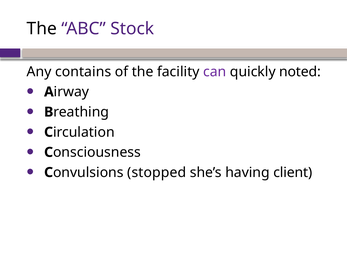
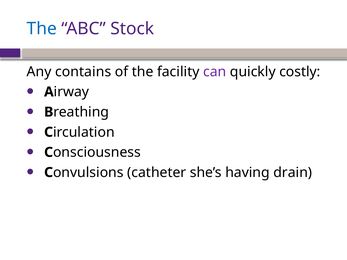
The at (42, 29) colour: black -> blue
noted: noted -> costly
stopped: stopped -> catheter
client: client -> drain
